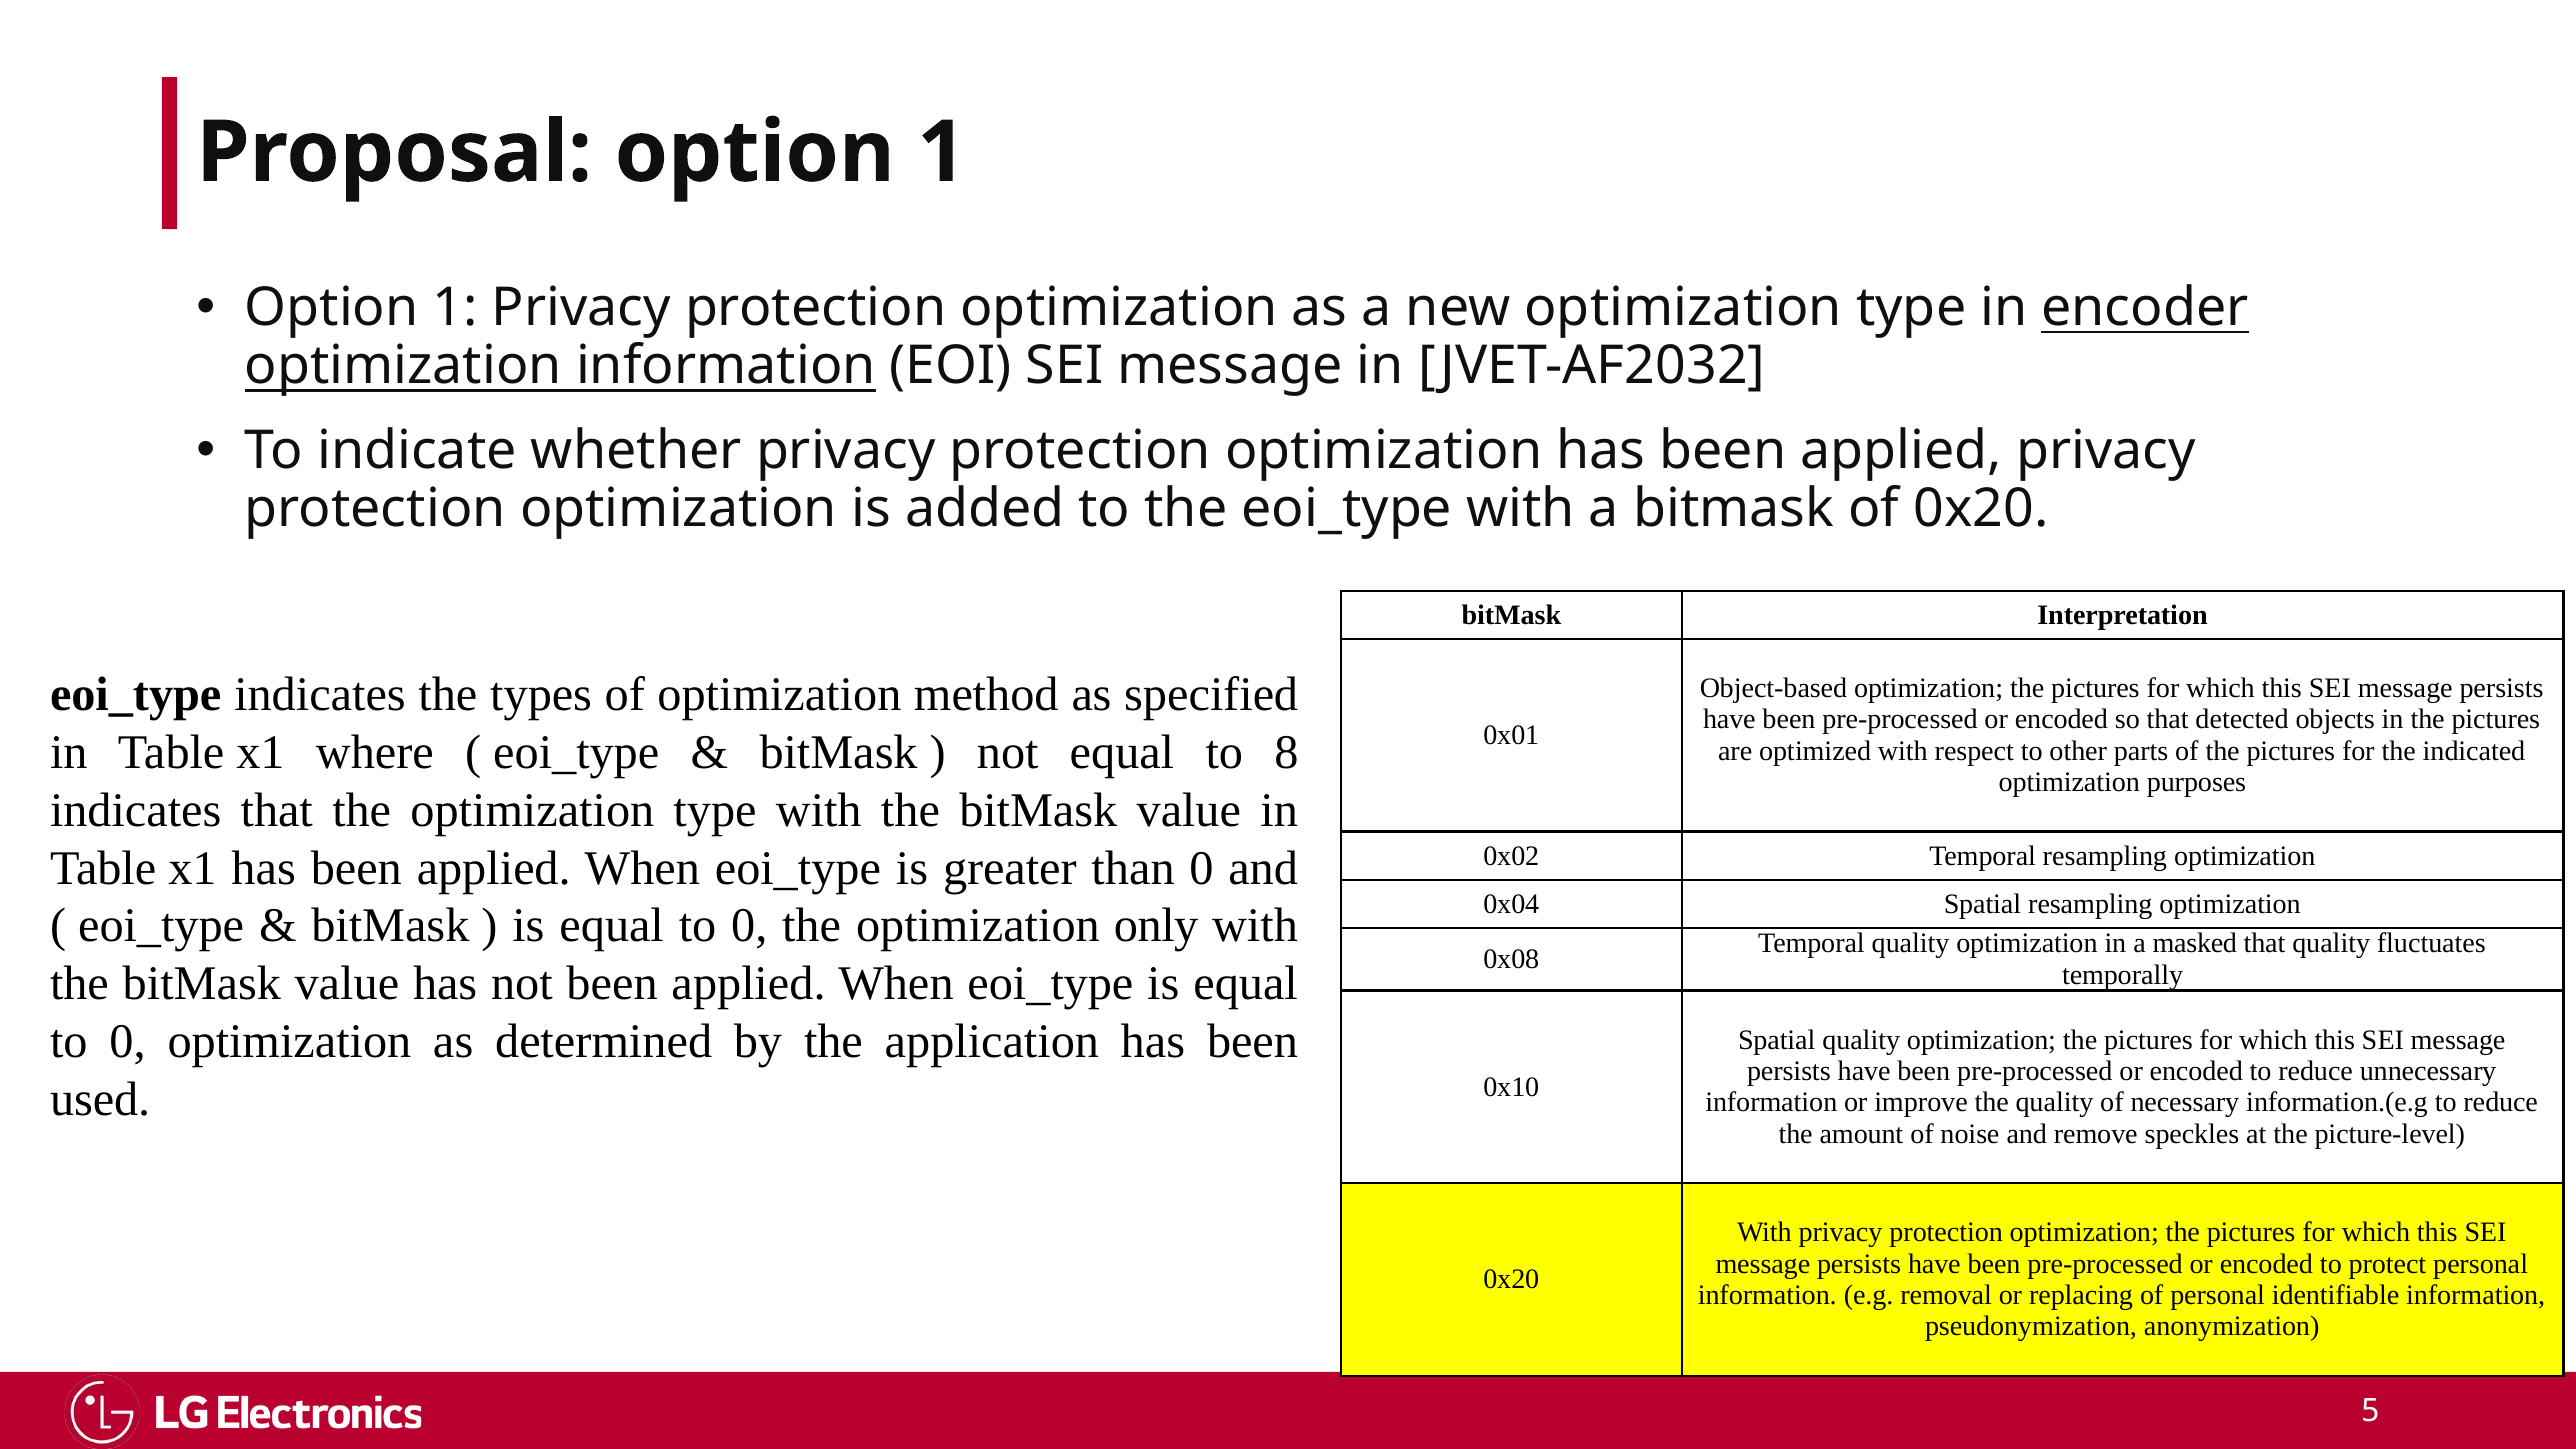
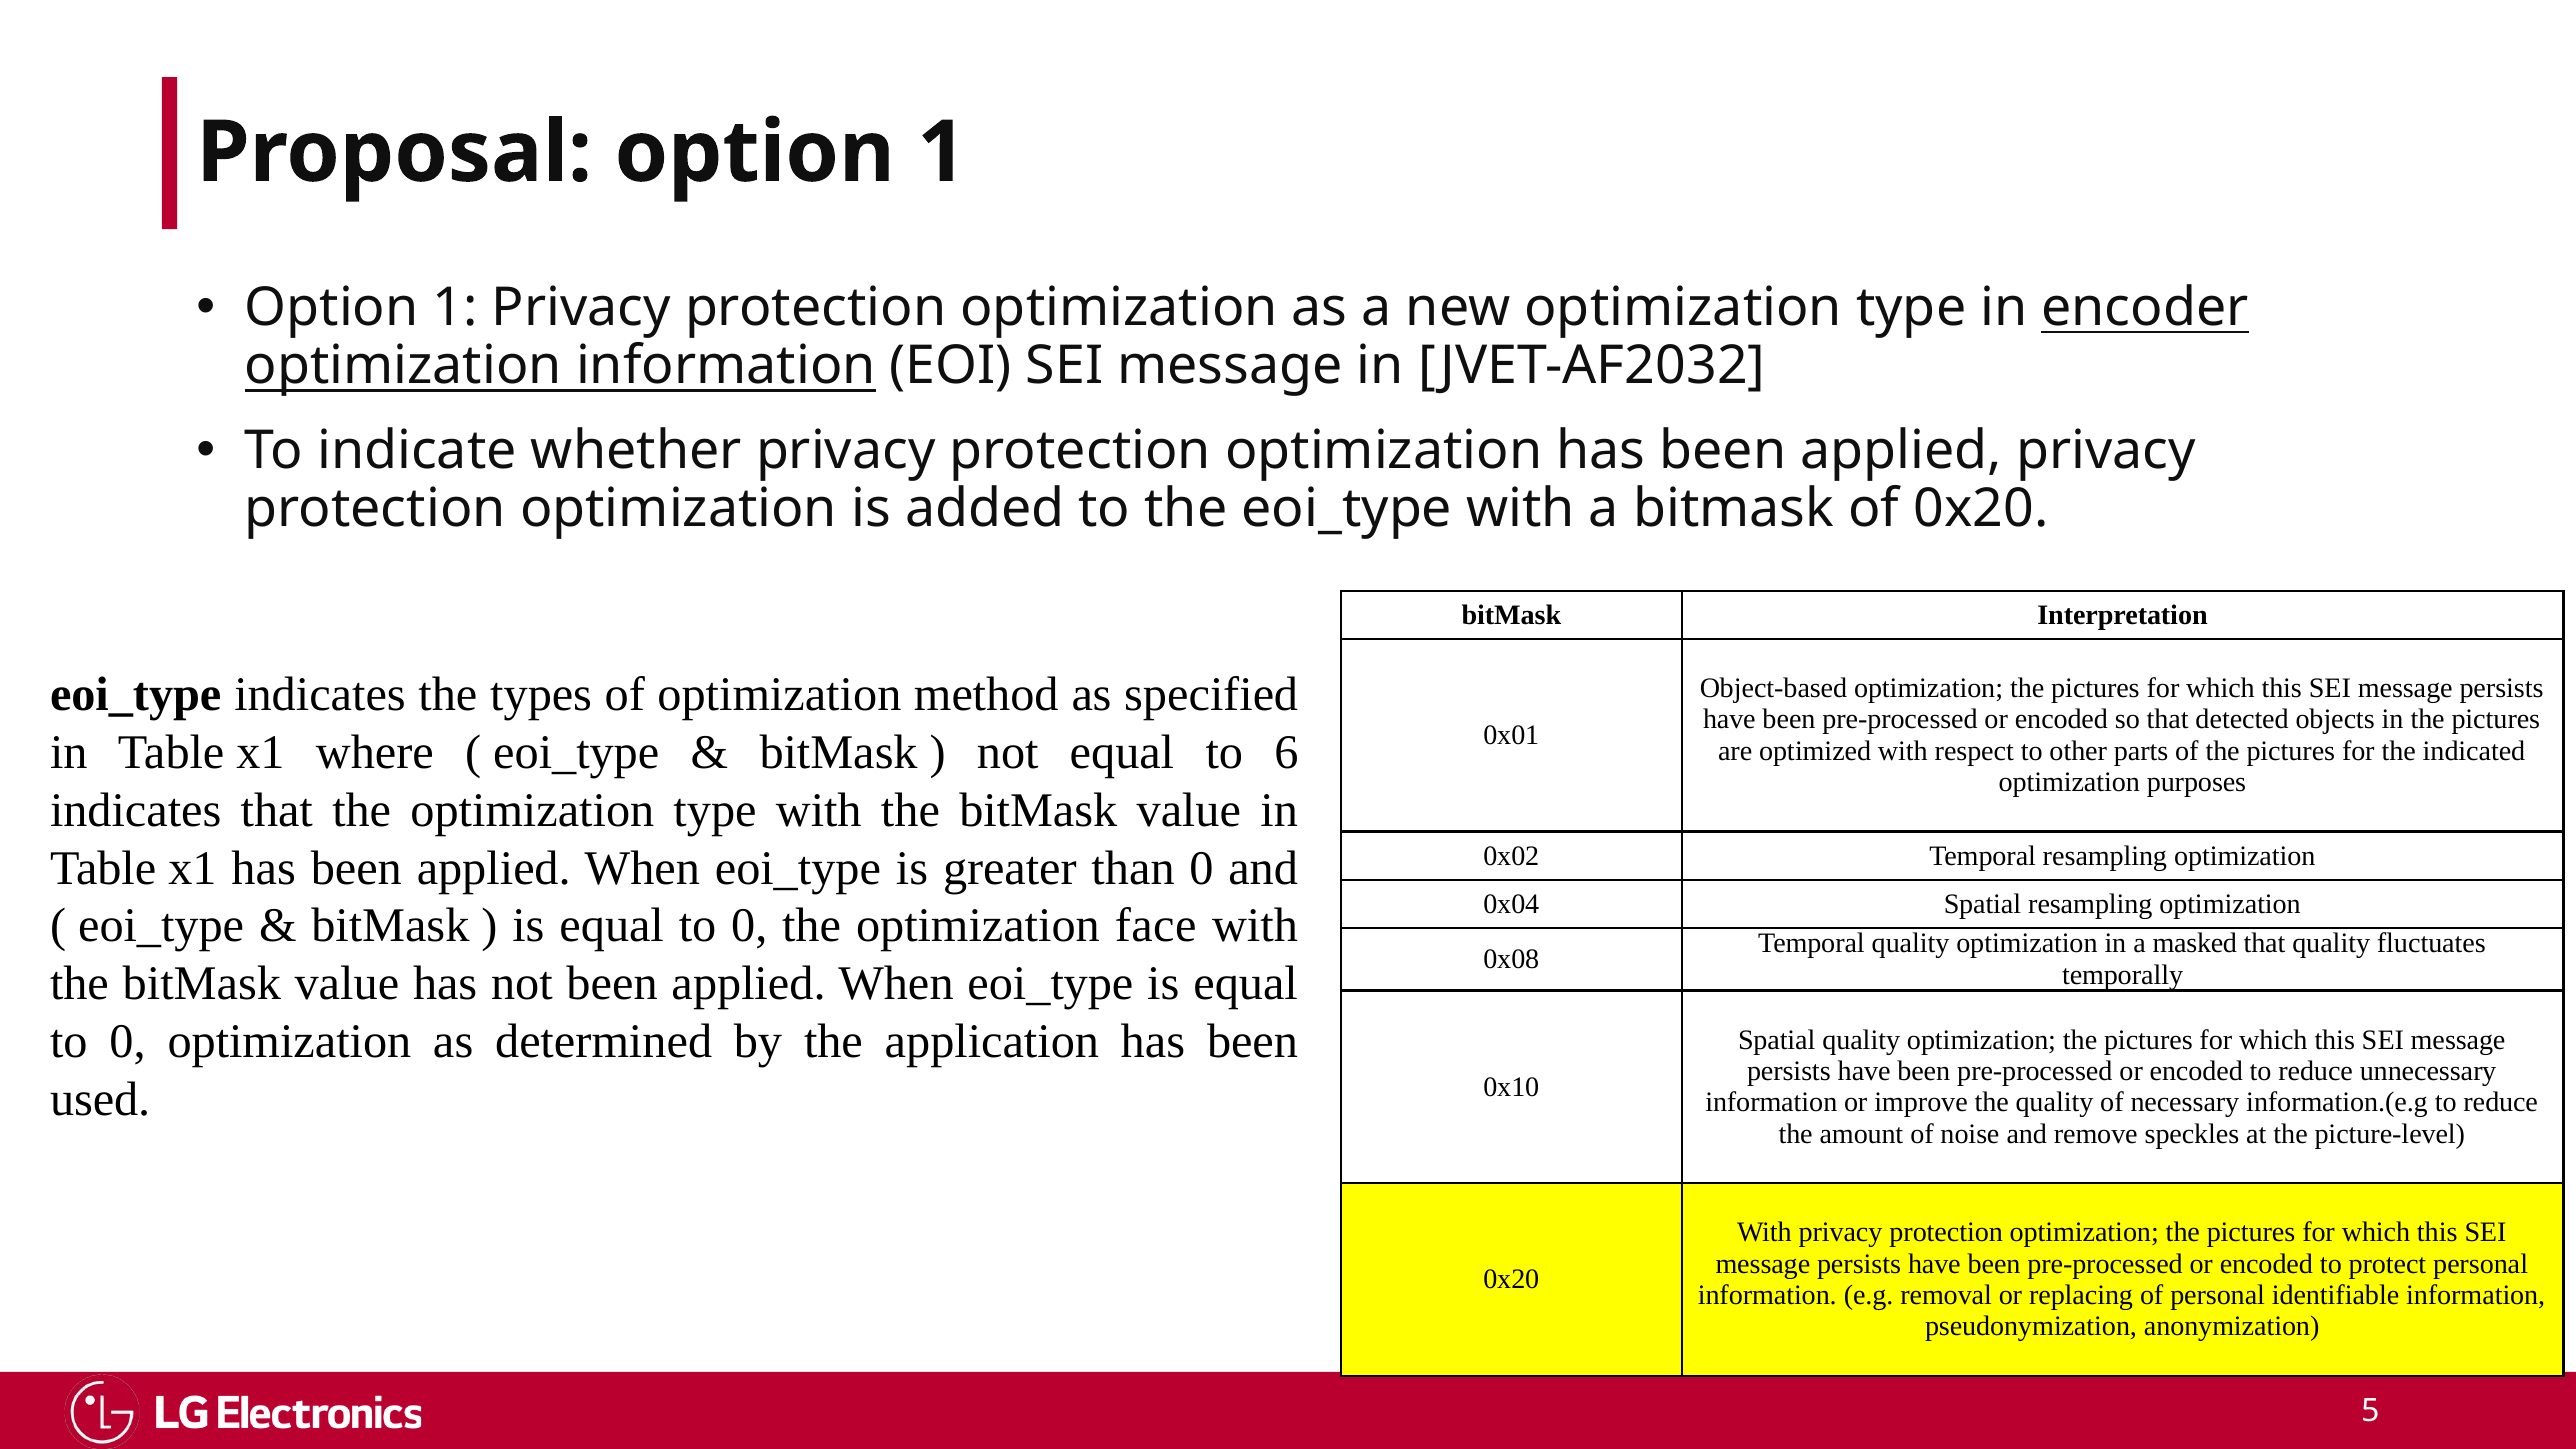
8: 8 -> 6
only: only -> face
